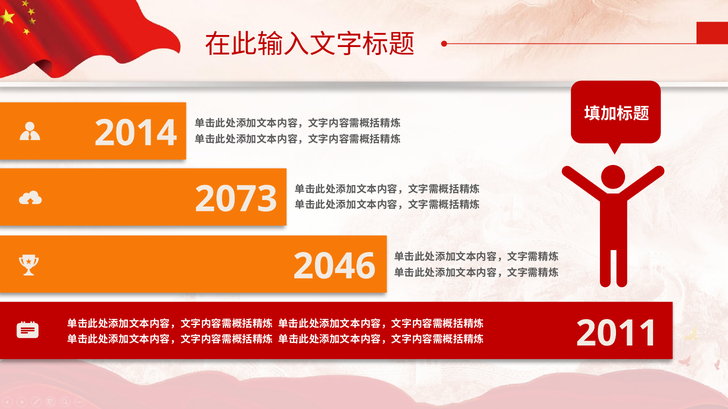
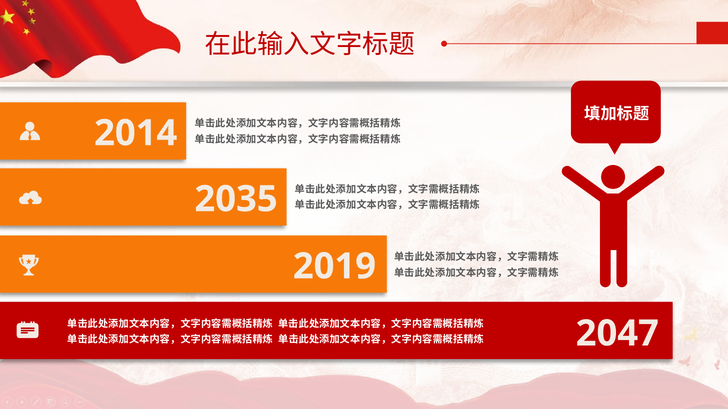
2073: 2073 -> 2035
2046: 2046 -> 2019
2011: 2011 -> 2047
